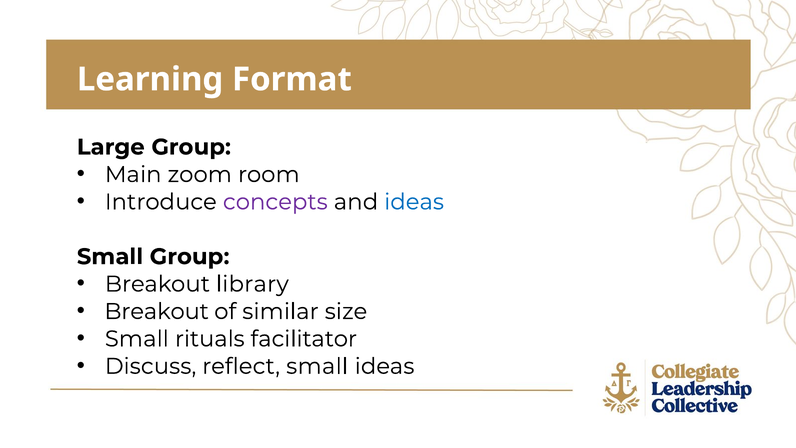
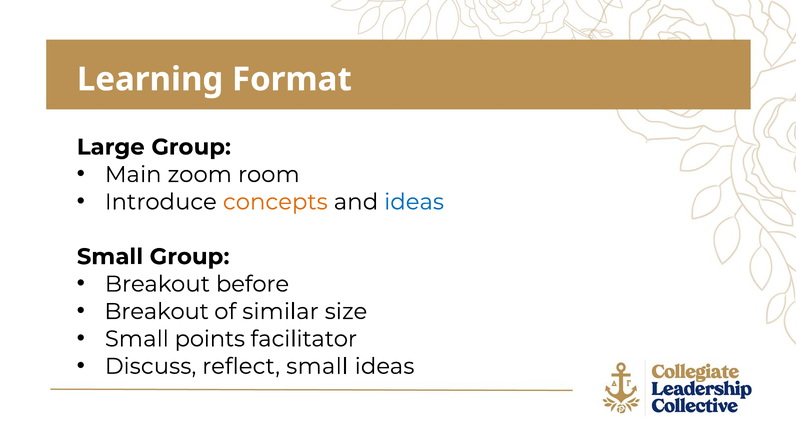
concepts colour: purple -> orange
library: library -> before
rituals: rituals -> points
